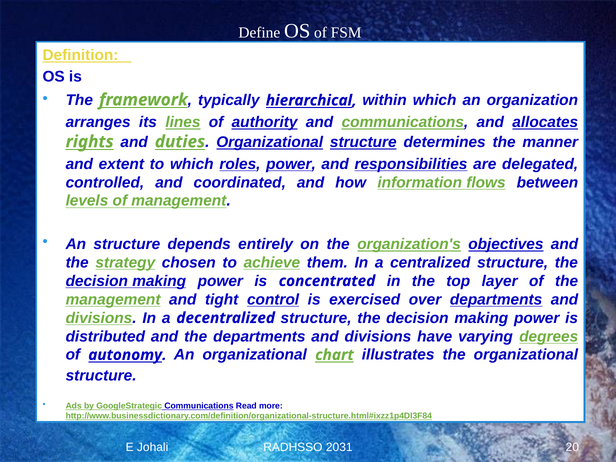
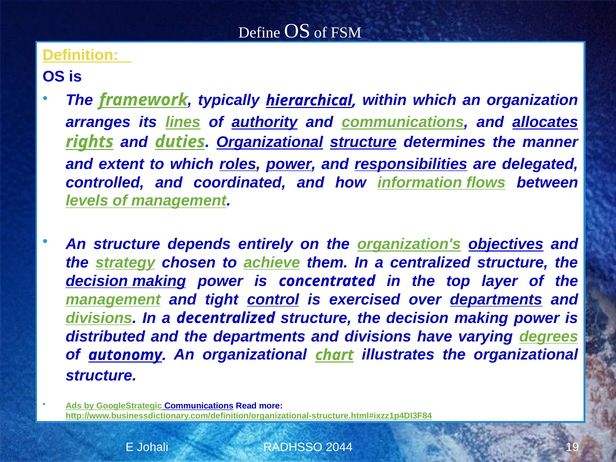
2031: 2031 -> 2044
20: 20 -> 19
